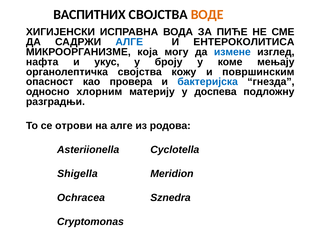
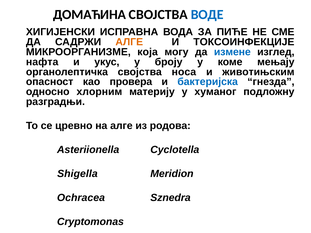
ВАСПИТНИХ: ВАСПИТНИХ -> ДОМАЋИНА
ВОДЕ colour: orange -> blue
АЛГЕ at (129, 42) colour: blue -> orange
ЕНТЕРОКОЛИТИСА: ЕНТЕРОКОЛИТИСА -> ТОКСОИНФЕКЦИЈЕ
кожу: кожу -> носа
површинским: површинским -> животињским
доспева: доспева -> хуманог
отрови: отрови -> цревно
